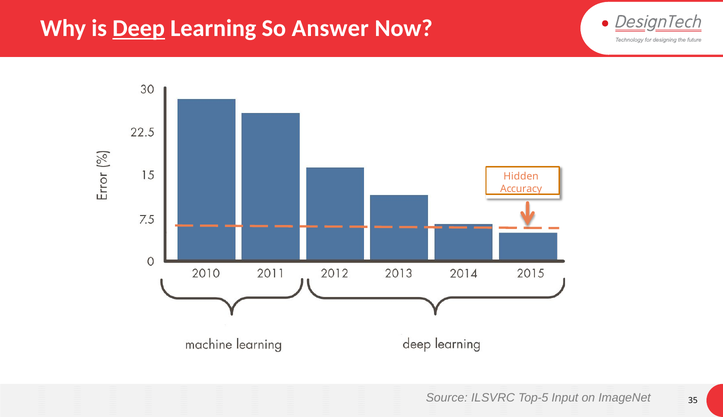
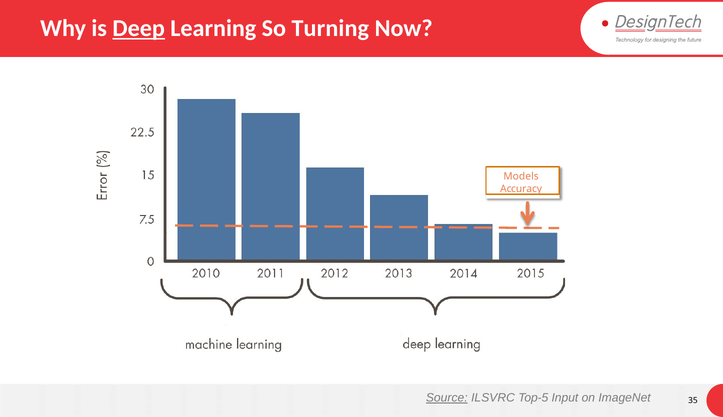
Answer: Answer -> Turning
Hidden: Hidden -> Models
Source underline: none -> present
